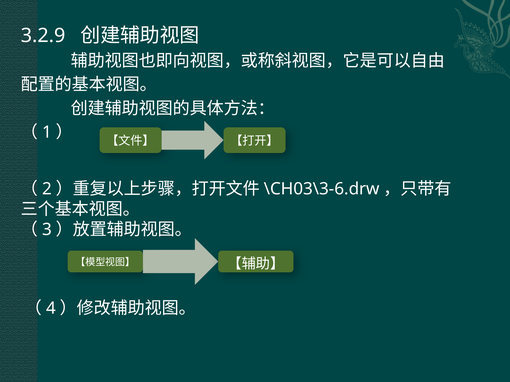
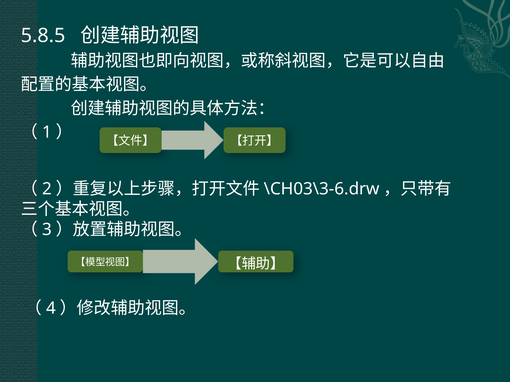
3.2.9: 3.2.9 -> 5.8.5
